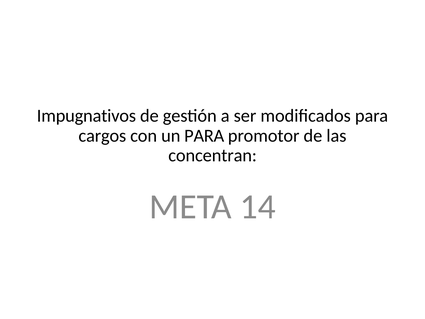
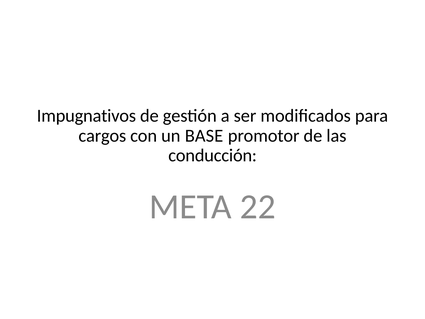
un PARA: PARA -> BASE
concentran: concentran -> conducción
14: 14 -> 22
